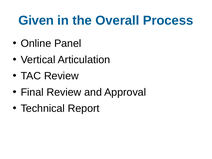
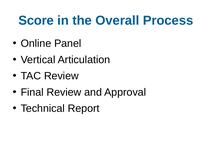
Given: Given -> Score
